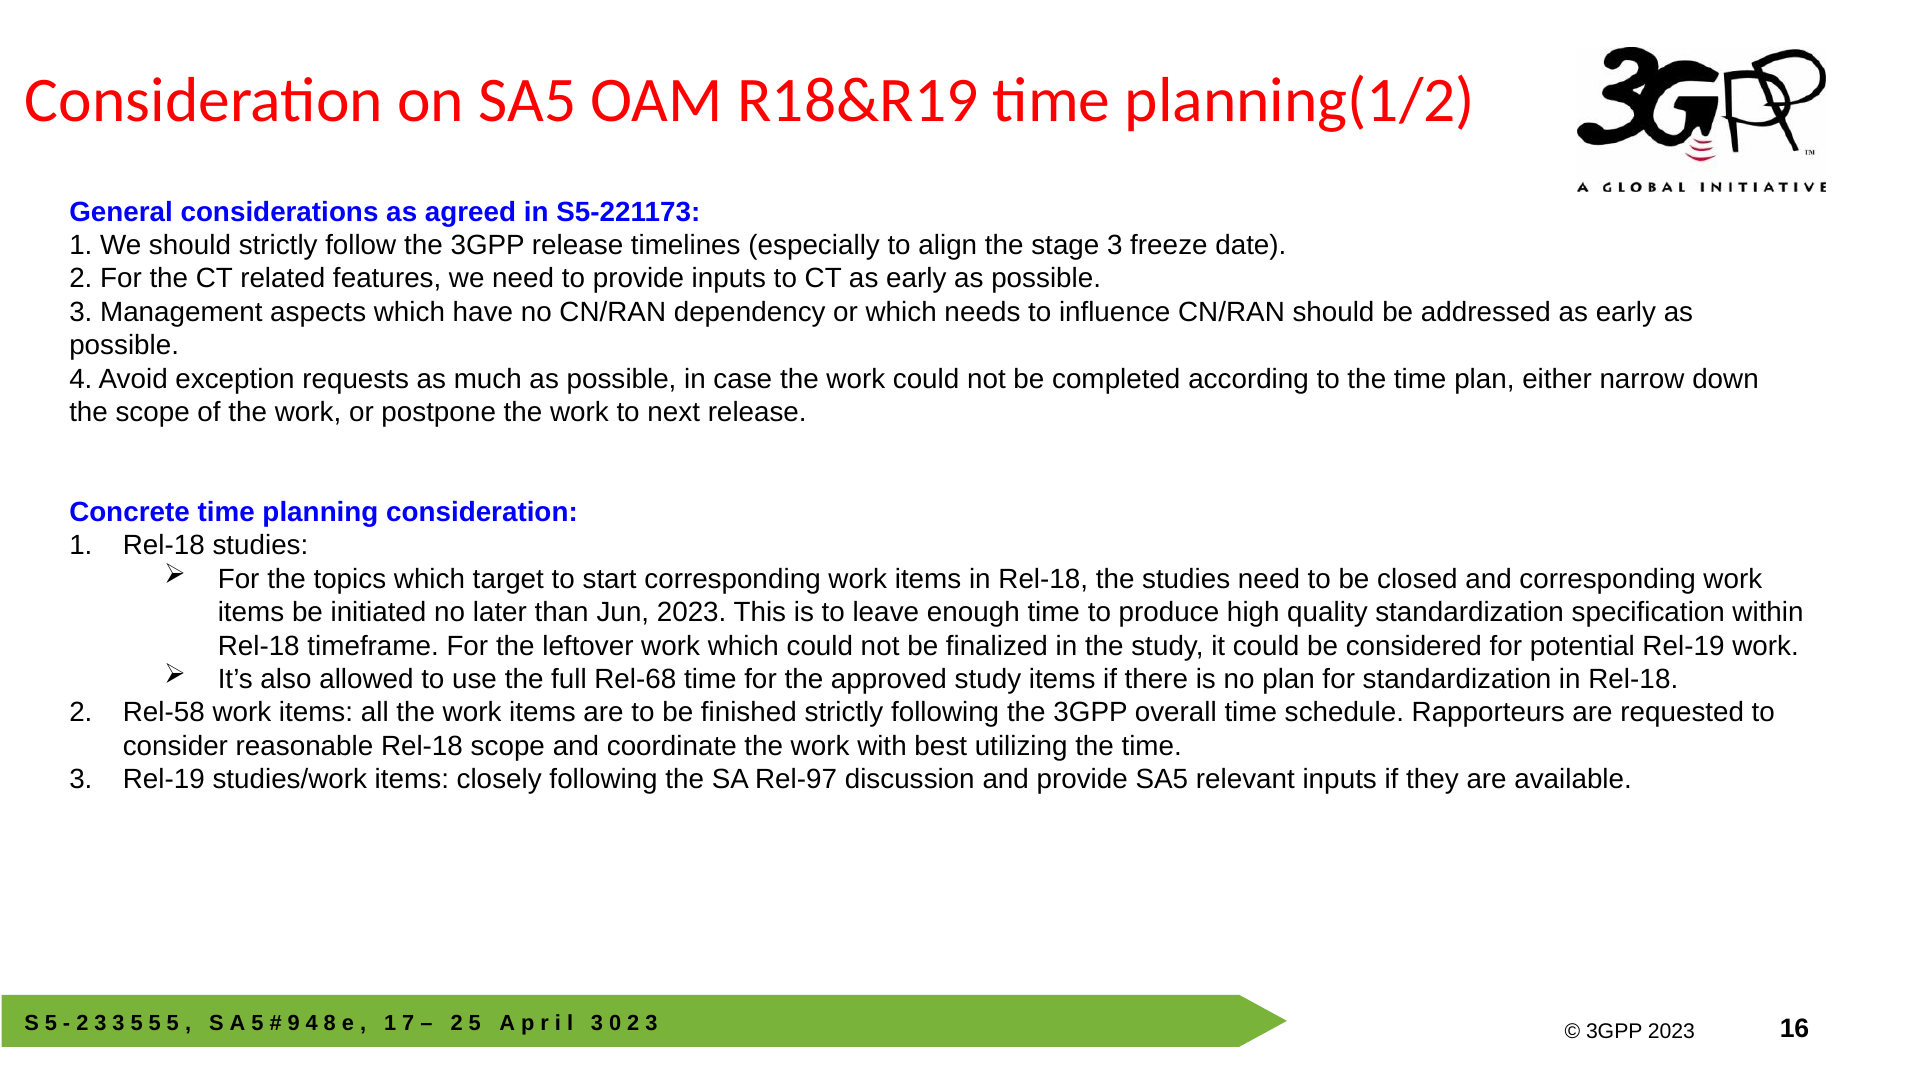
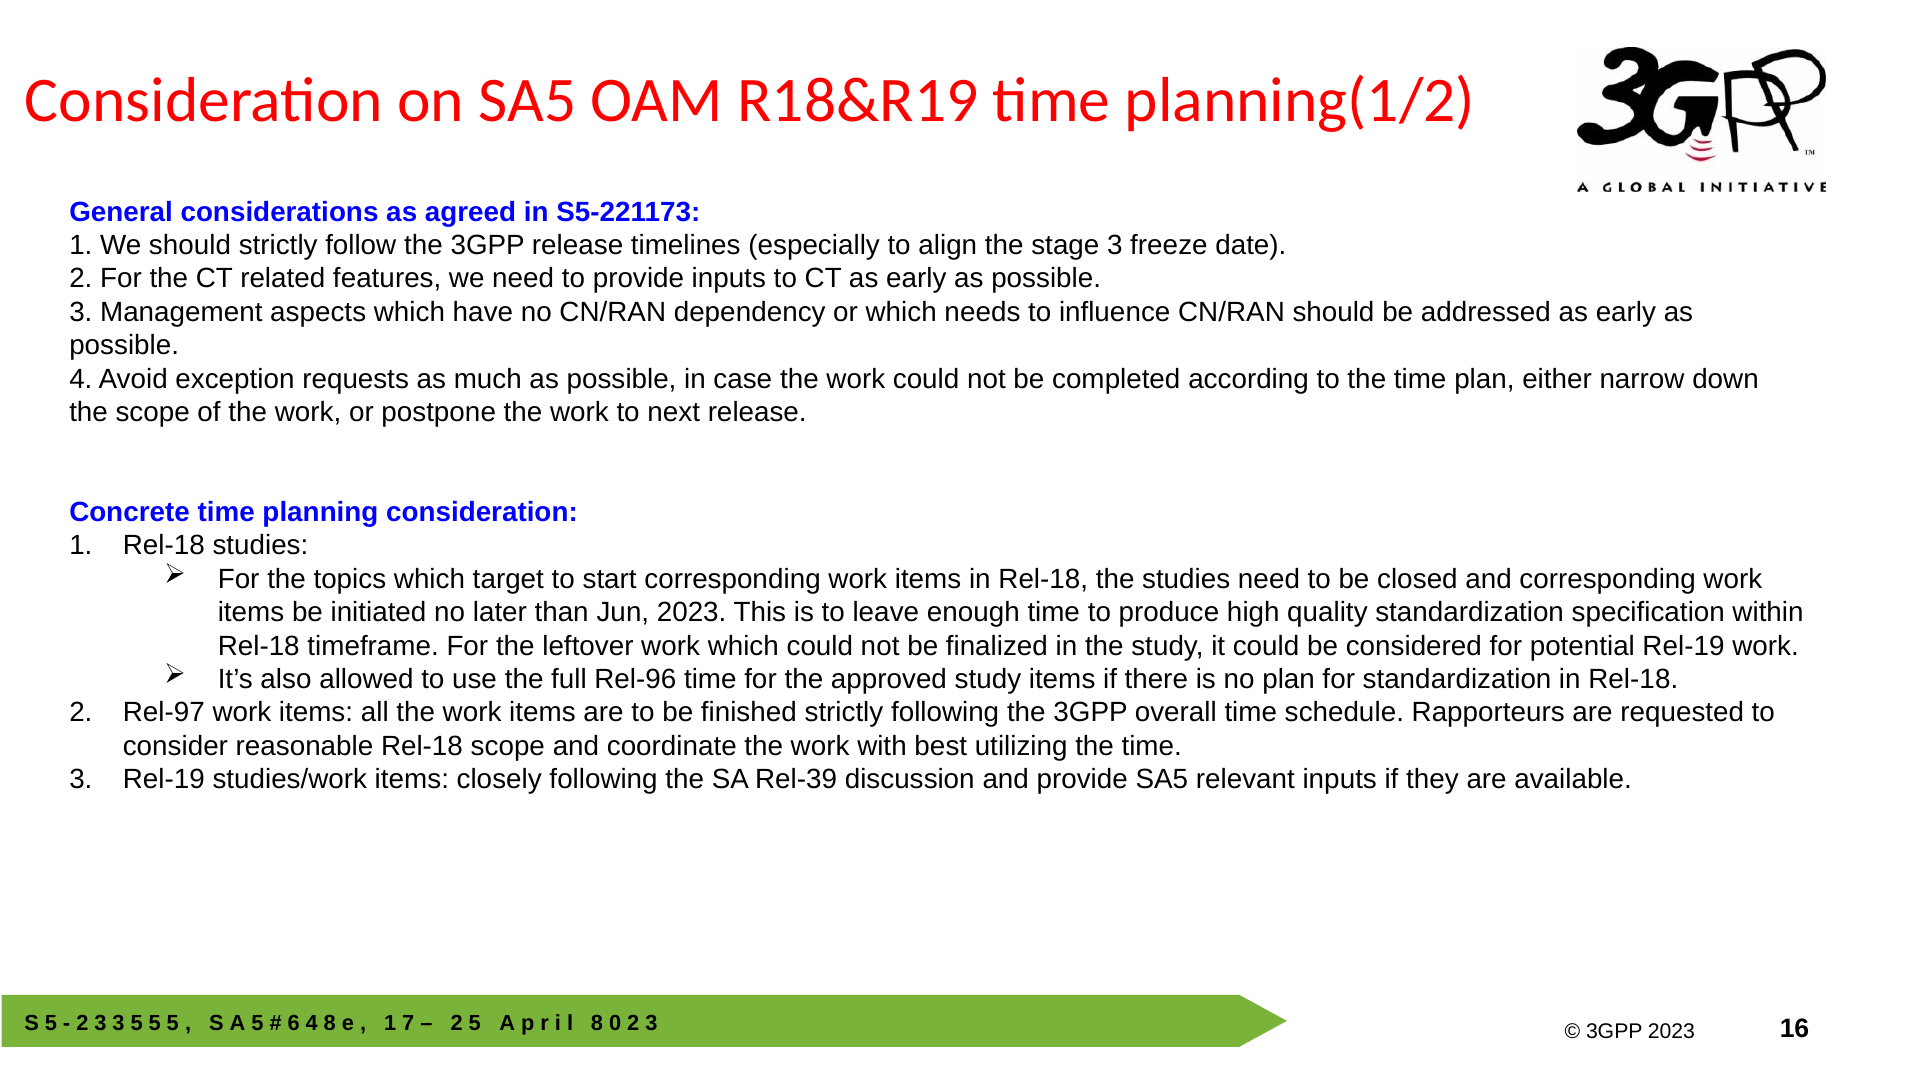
Rel-68: Rel-68 -> Rel-96
Rel-58: Rel-58 -> Rel-97
Rel-97: Rel-97 -> Rel-39
9: 9 -> 6
3 at (597, 1023): 3 -> 8
